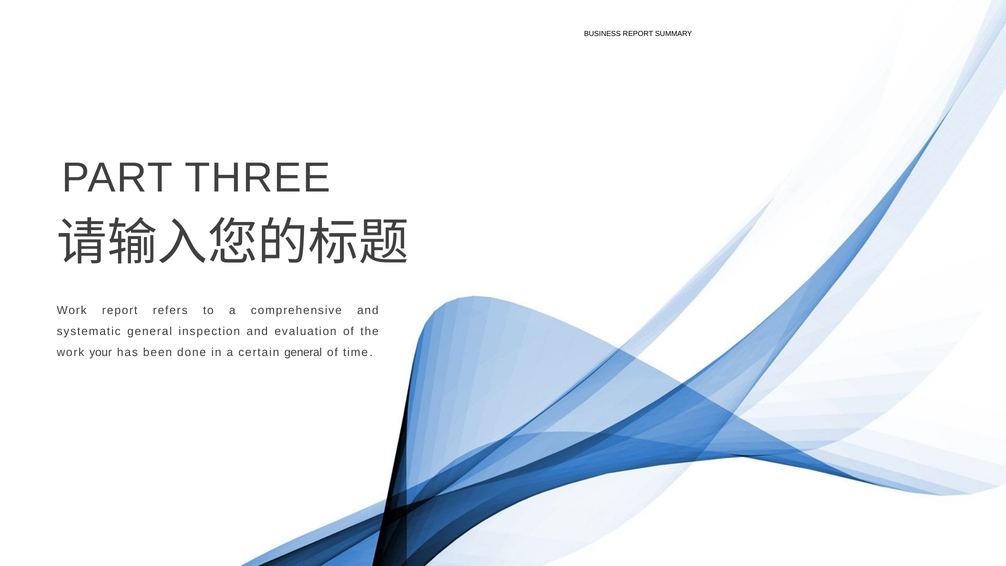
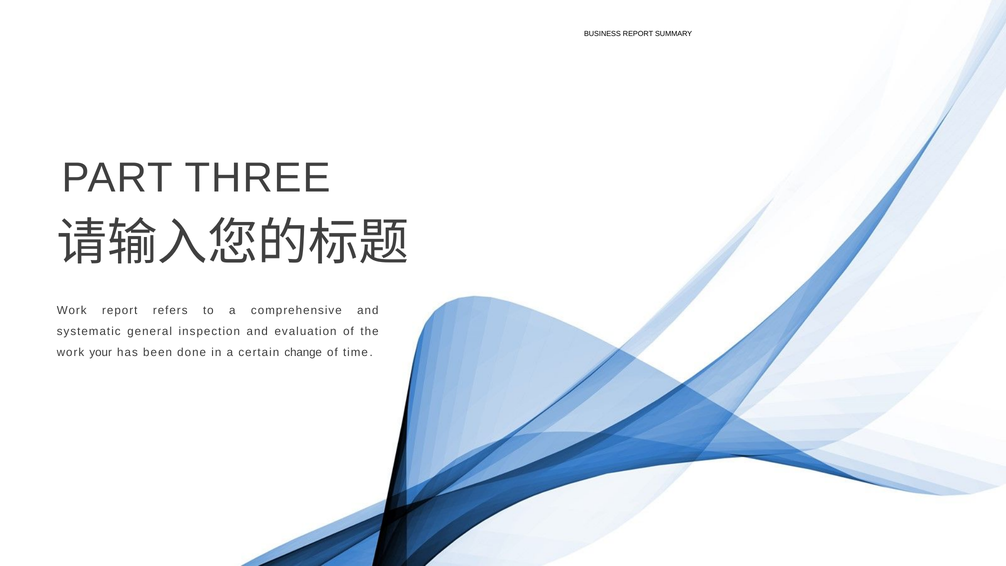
certain general: general -> change
